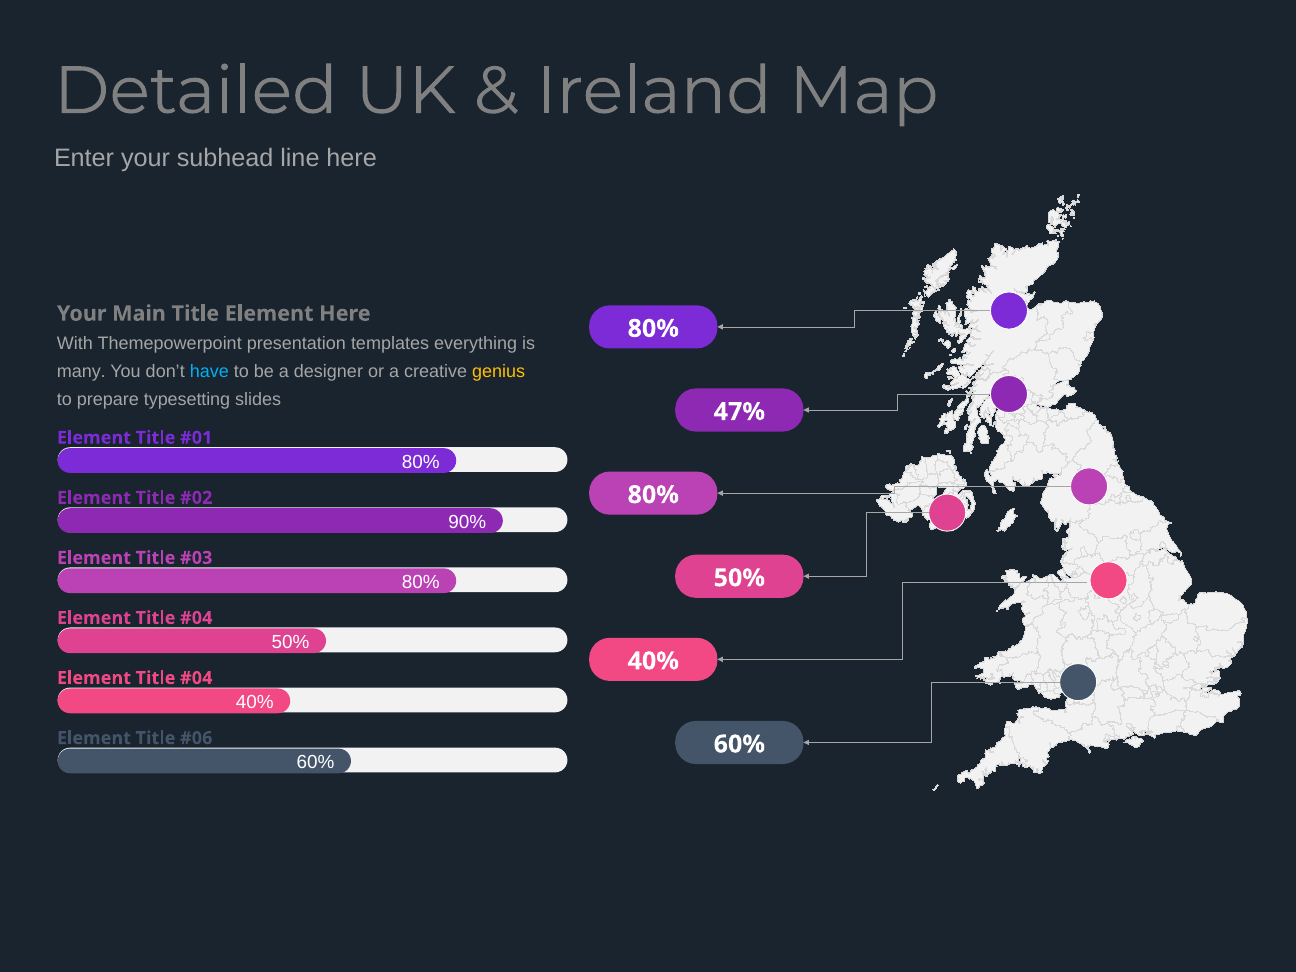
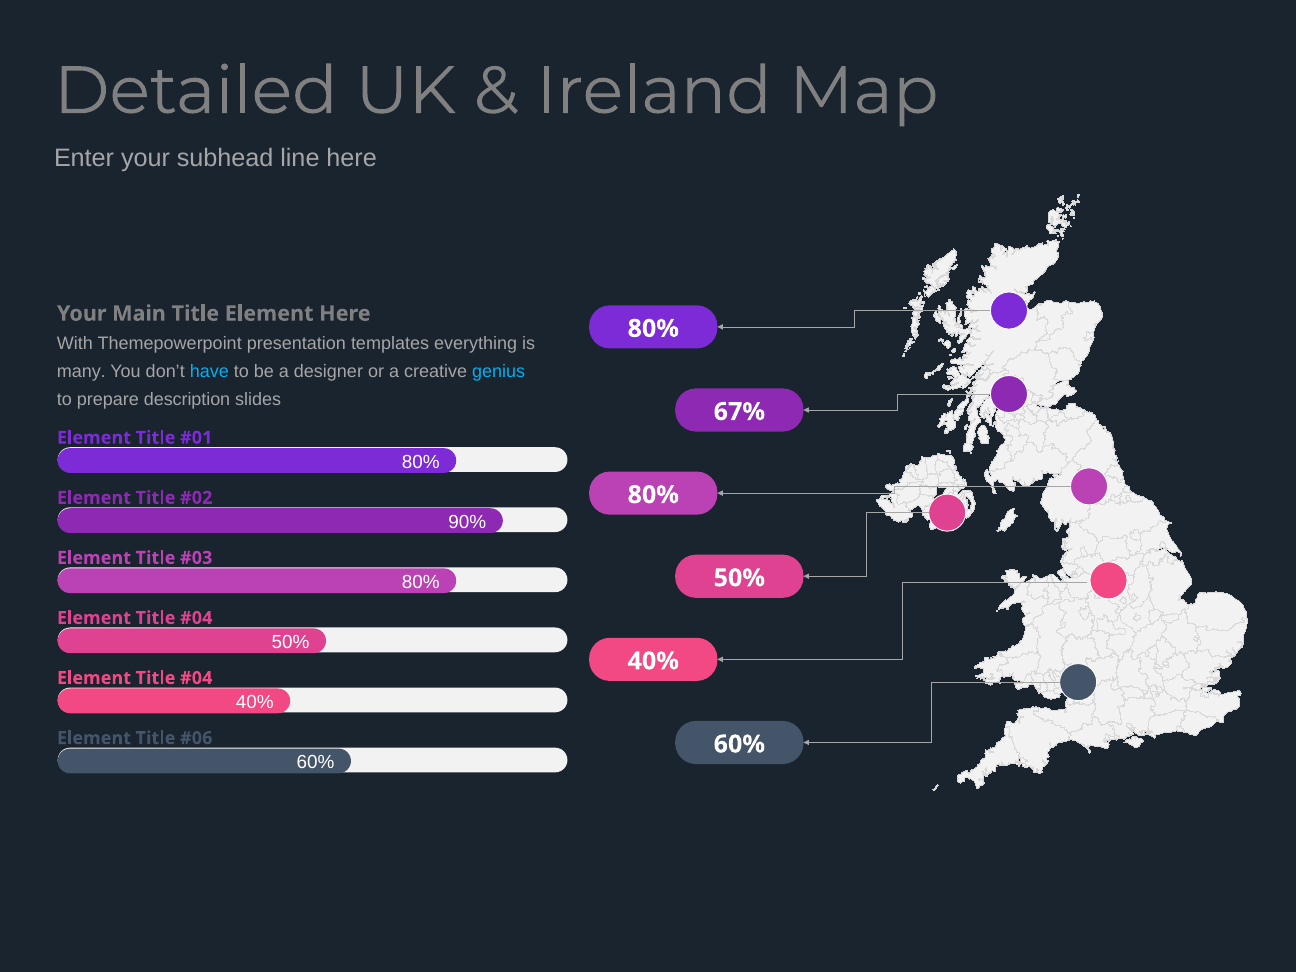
genius colour: yellow -> light blue
typesetting: typesetting -> description
47%: 47% -> 67%
